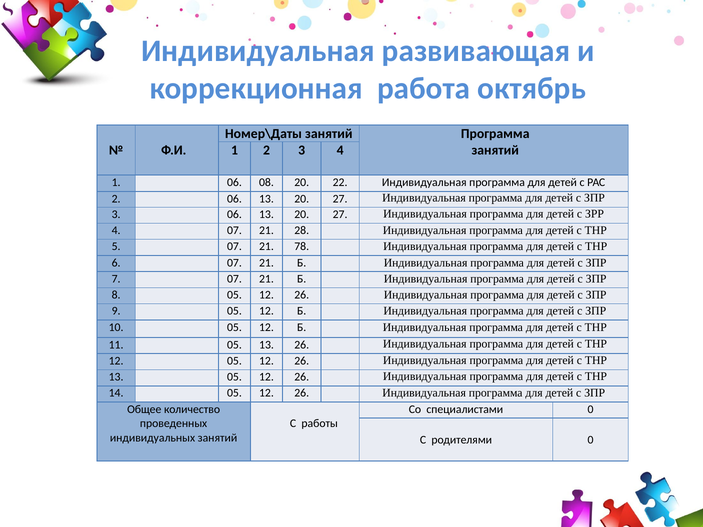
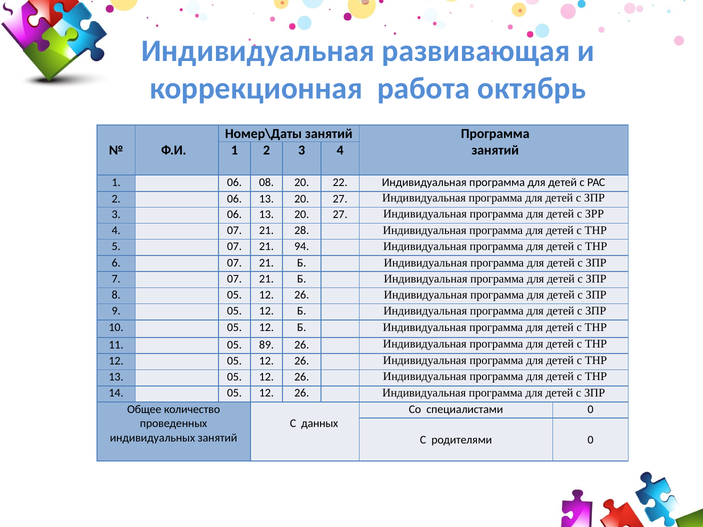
78: 78 -> 94
05 13: 13 -> 89
работы: работы -> данных
